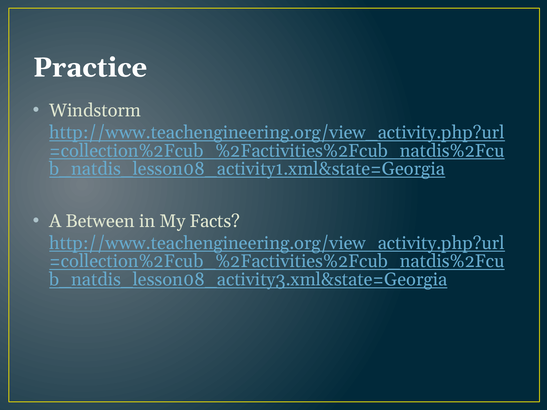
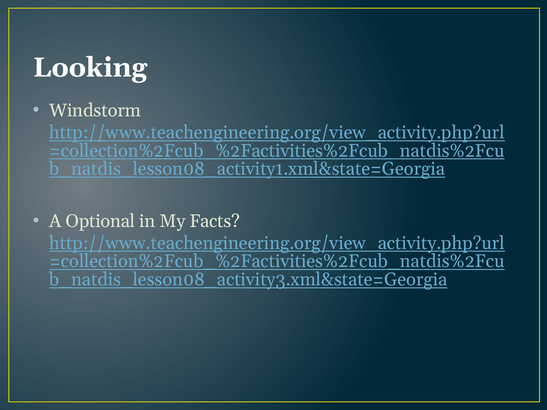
Practice: Practice -> Looking
Between: Between -> Optional
